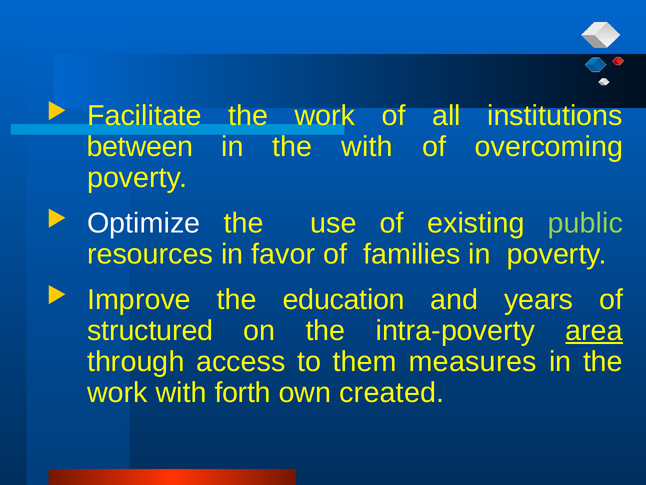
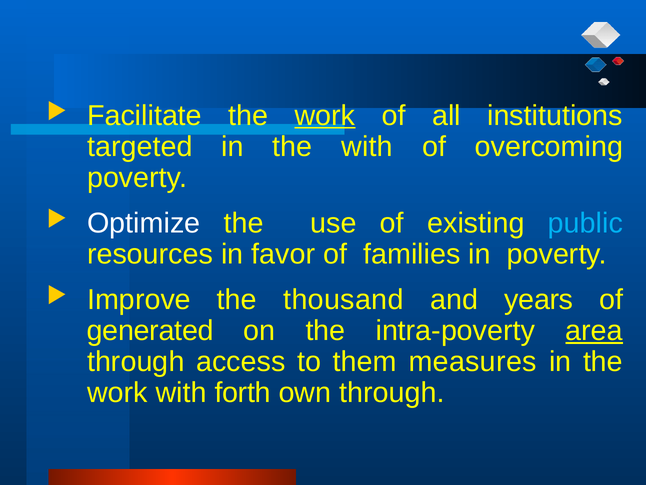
work at (325, 115) underline: none -> present
between: between -> targeted
public colour: light green -> light blue
education: education -> thousand
structured: structured -> generated
own created: created -> through
